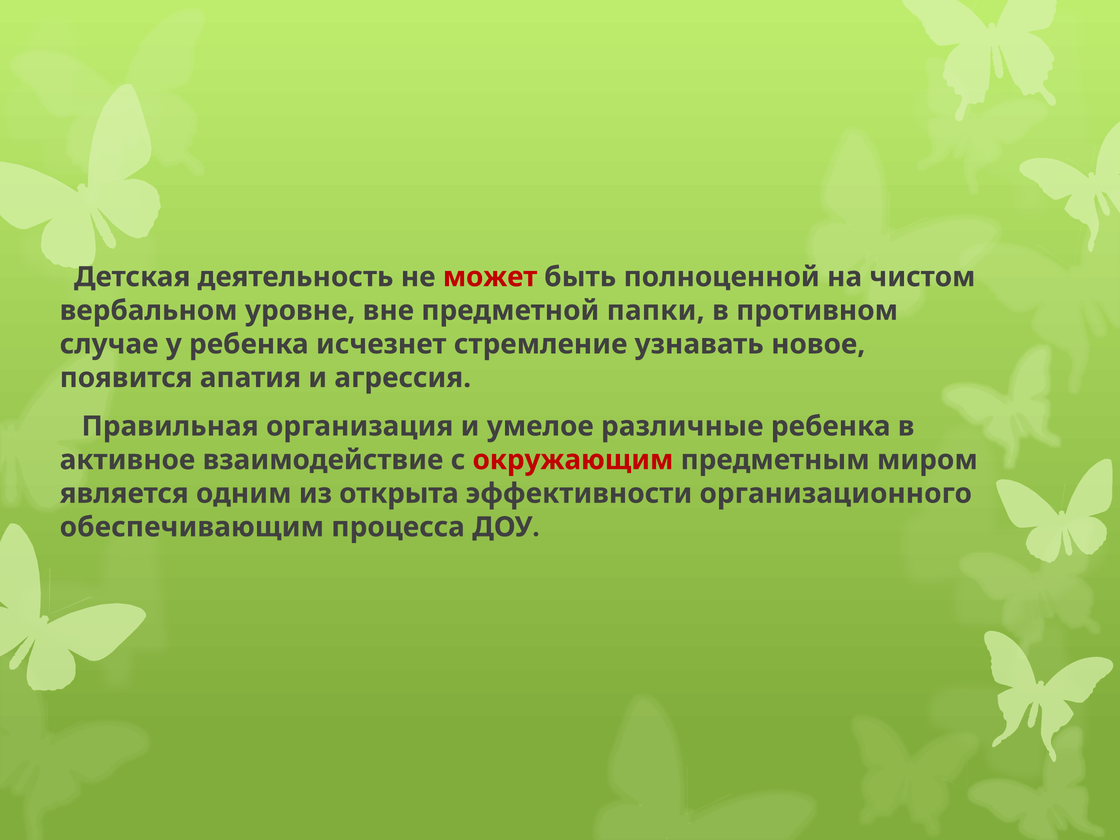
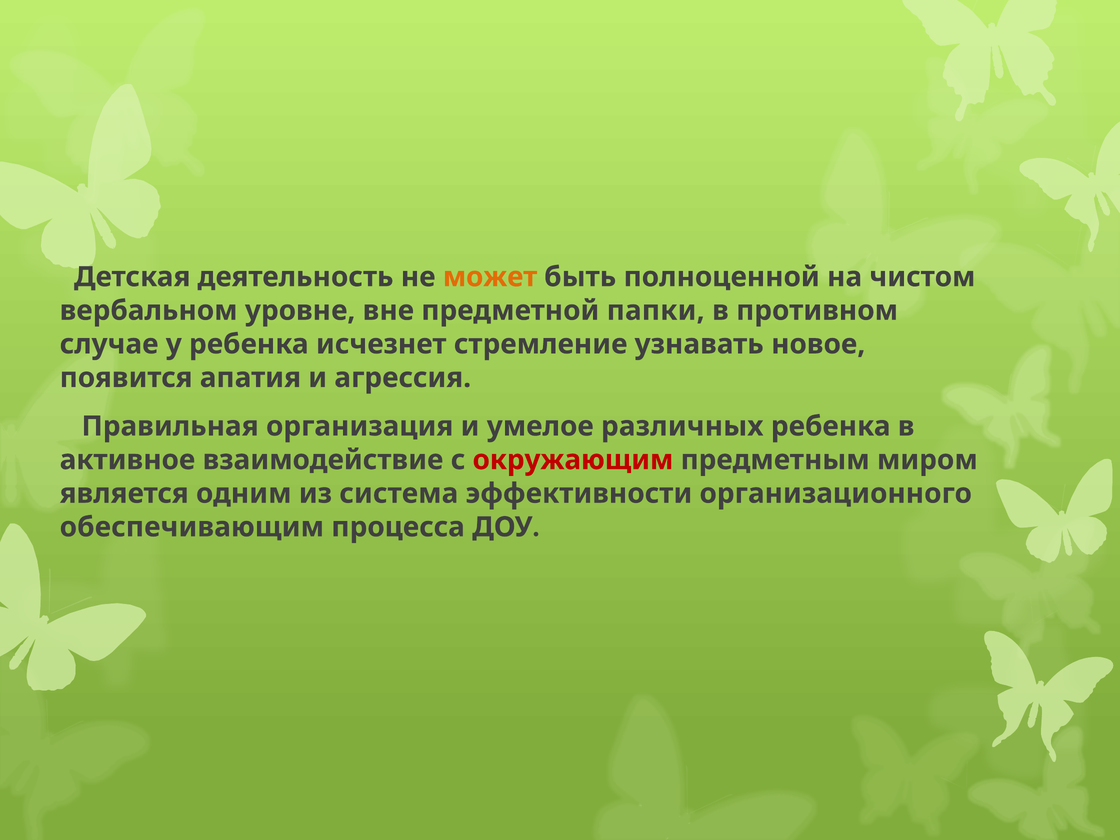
может colour: red -> orange
различные: различные -> различных
открыта: открыта -> система
